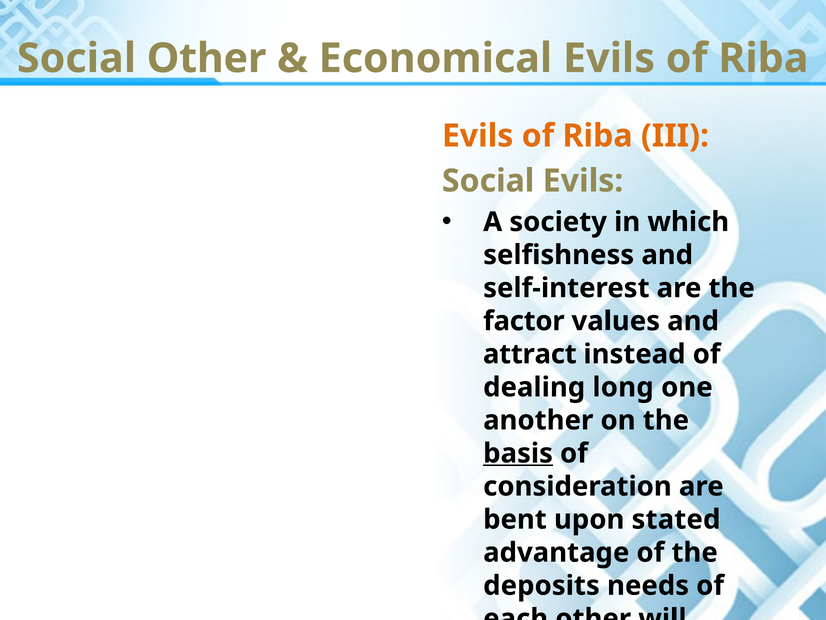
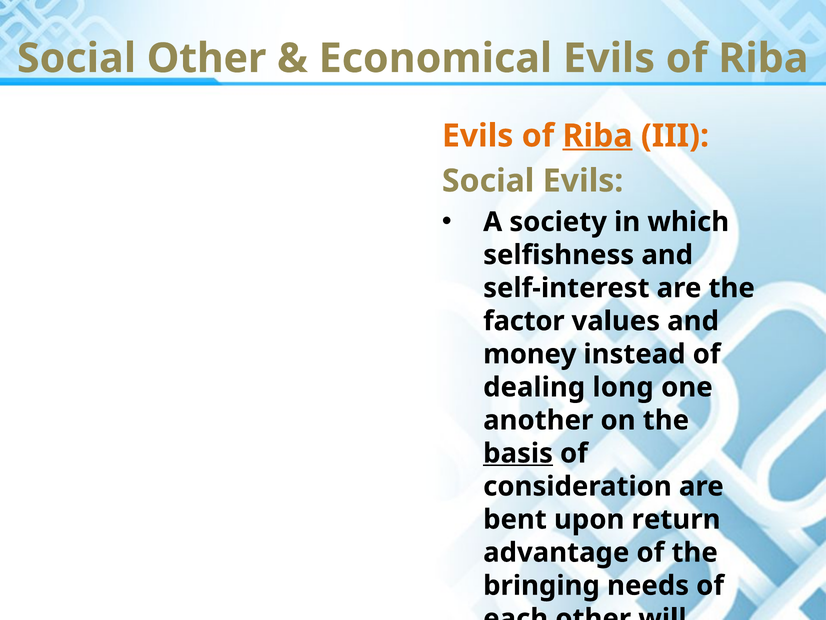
Riba at (598, 136) underline: none -> present
attract: attract -> money
stated: stated -> return
deposits: deposits -> bringing
